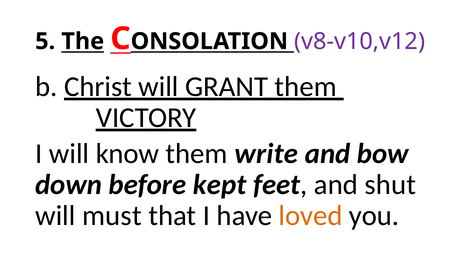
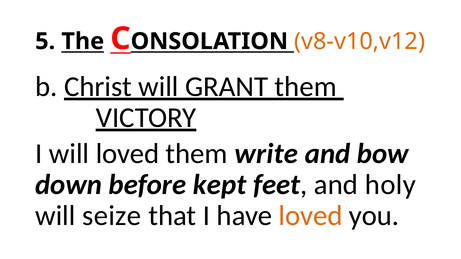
v8-v10,v12 colour: purple -> orange
will know: know -> loved
shut: shut -> holy
must: must -> seize
